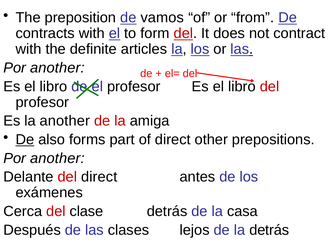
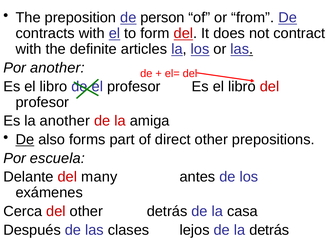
vamos: vamos -> person
another at (57, 158): another -> escuela
del direct: direct -> many
del clase: clase -> other
